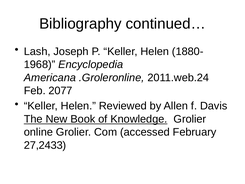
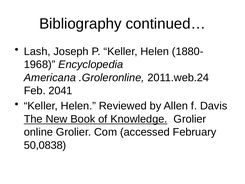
2077: 2077 -> 2041
27,2433: 27,2433 -> 50,0838
